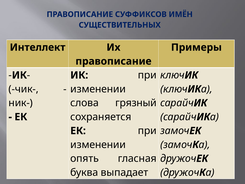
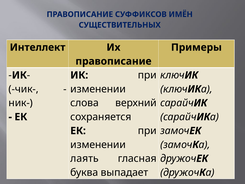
грязный: грязный -> верхний
опять: опять -> лаять
